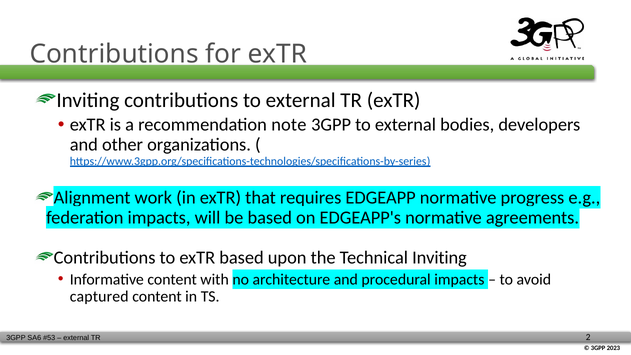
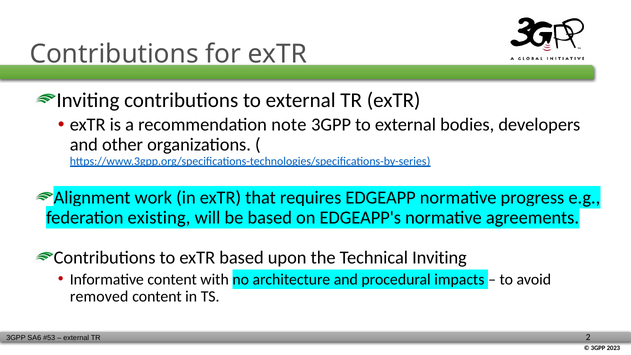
federation impacts: impacts -> existing
captured: captured -> removed
